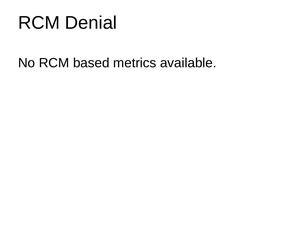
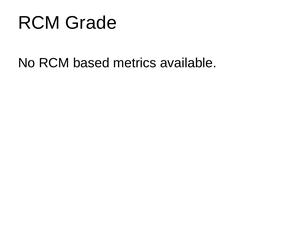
Denial: Denial -> Grade
